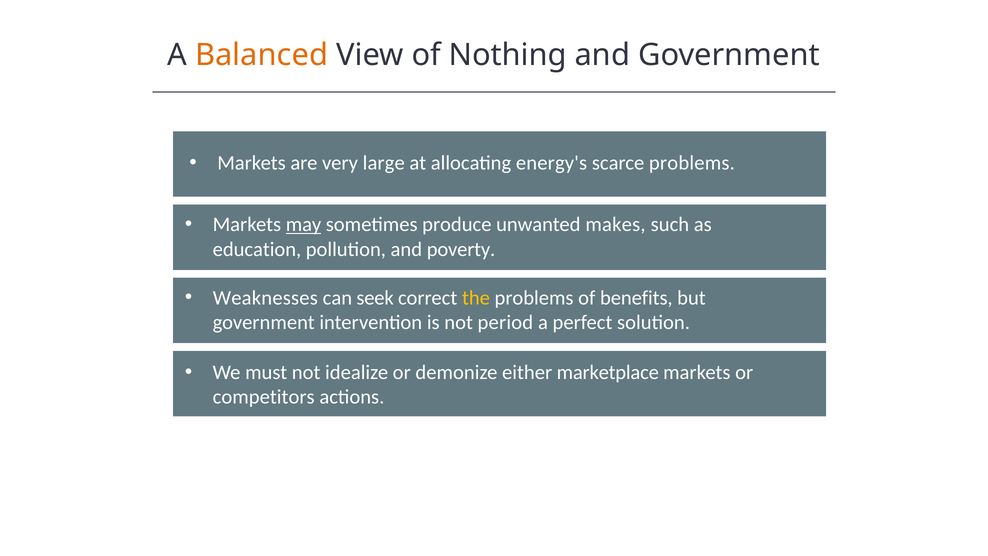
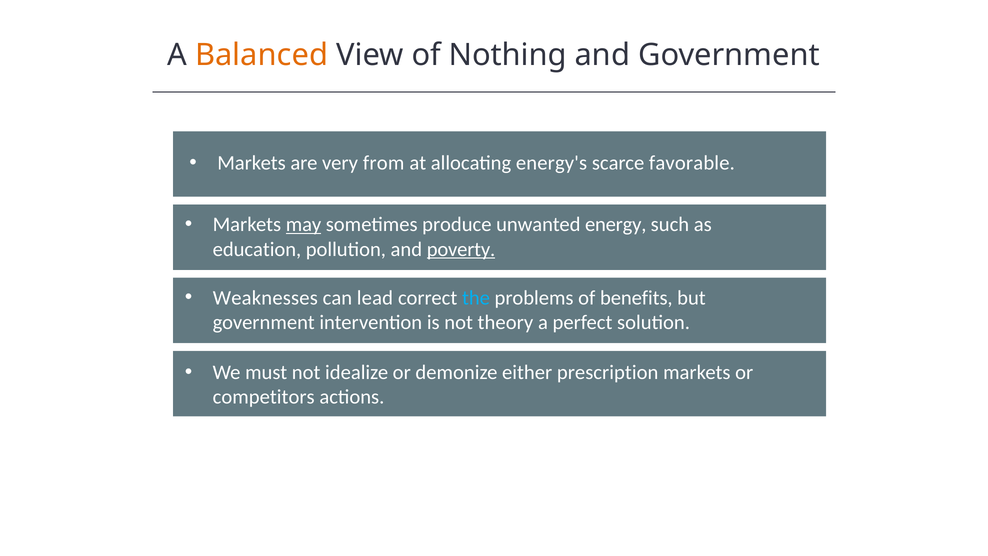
large: large -> from
scarce problems: problems -> favorable
makes: makes -> energy
poverty underline: none -> present
seek: seek -> lead
the colour: yellow -> light blue
period: period -> theory
marketplace: marketplace -> prescription
